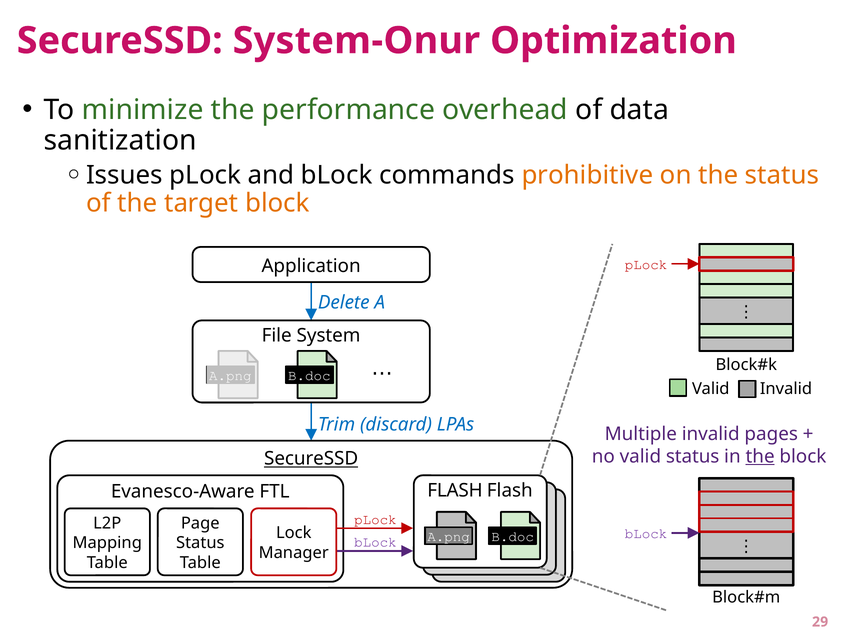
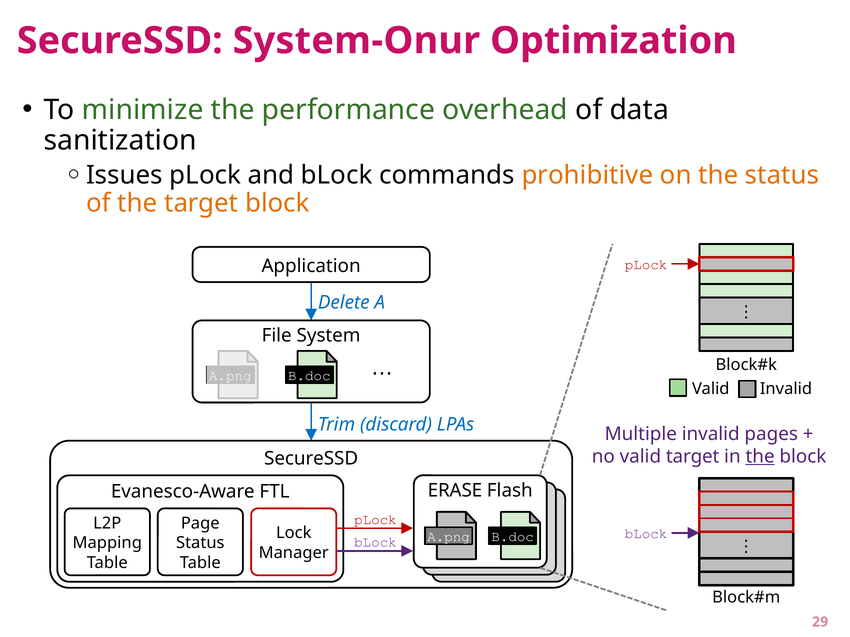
valid status: status -> target
SecureSSD at (311, 459) underline: present -> none
FLASH at (455, 491): FLASH -> ERASE
